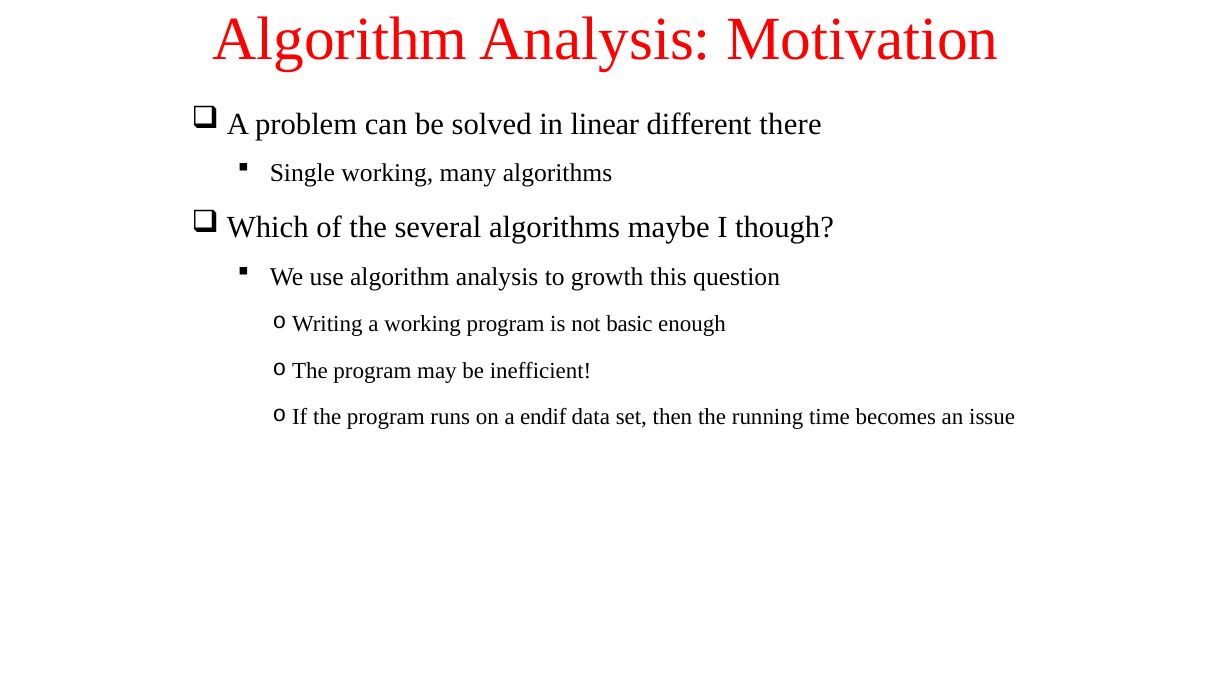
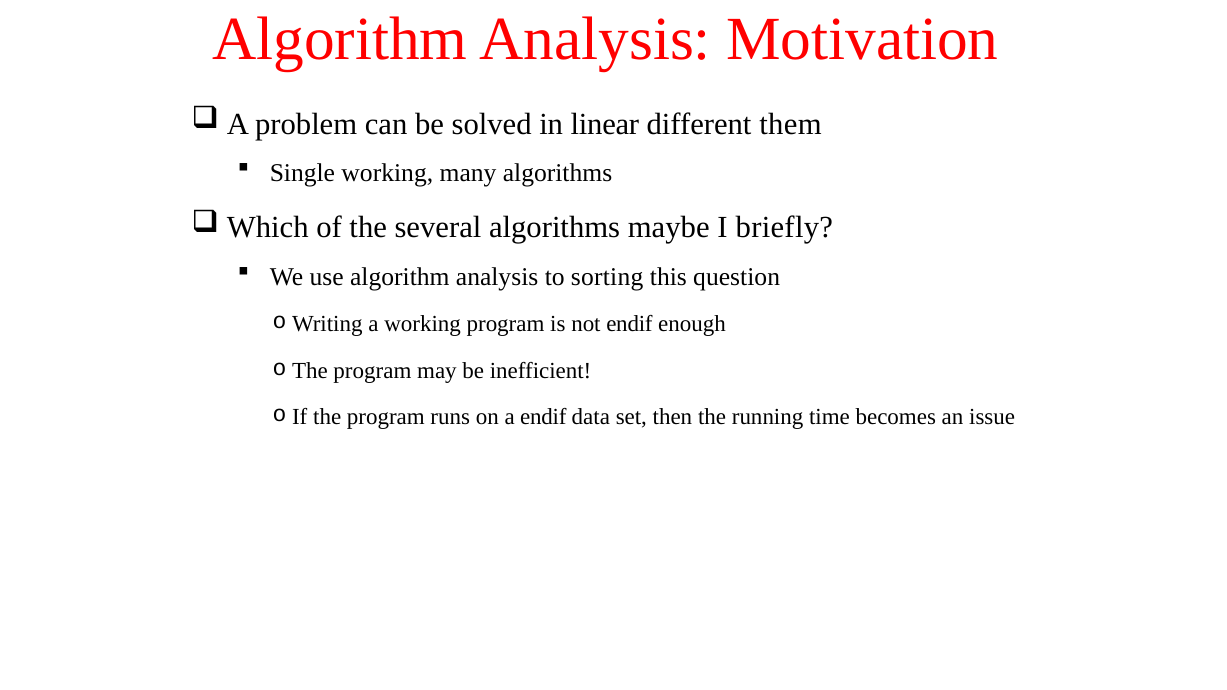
there: there -> them
though: though -> briefly
growth: growth -> sorting
not basic: basic -> endif
